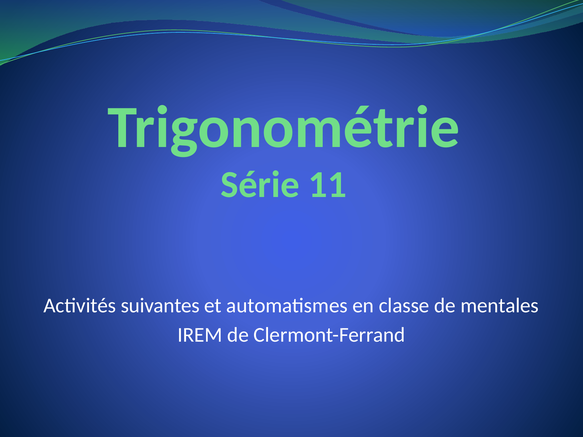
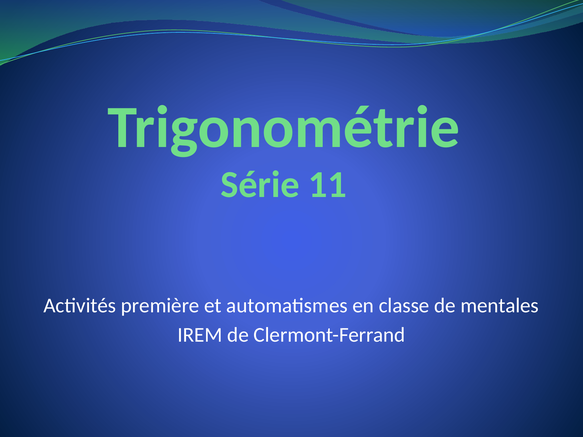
suivantes: suivantes -> première
